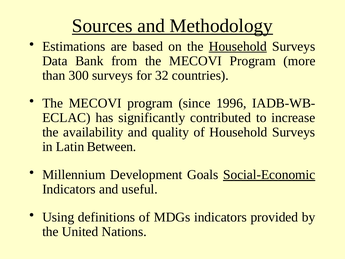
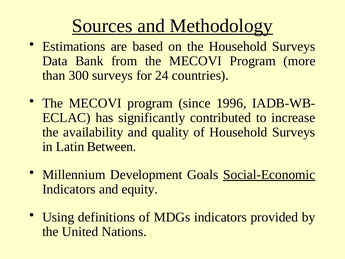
Household at (238, 46) underline: present -> none
32: 32 -> 24
useful: useful -> equity
